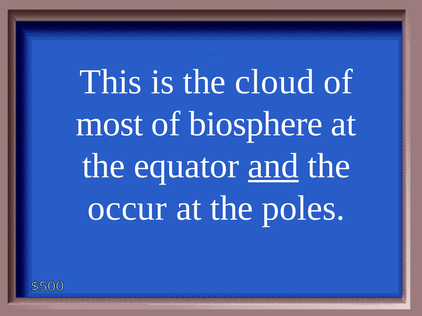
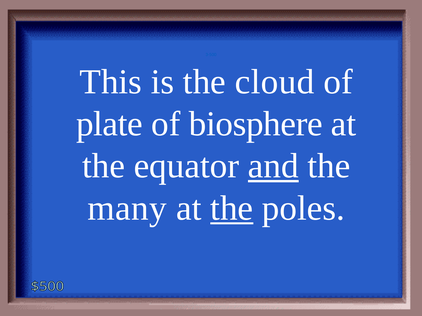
most: most -> plate
occur: occur -> many
the at (232, 208) underline: none -> present
